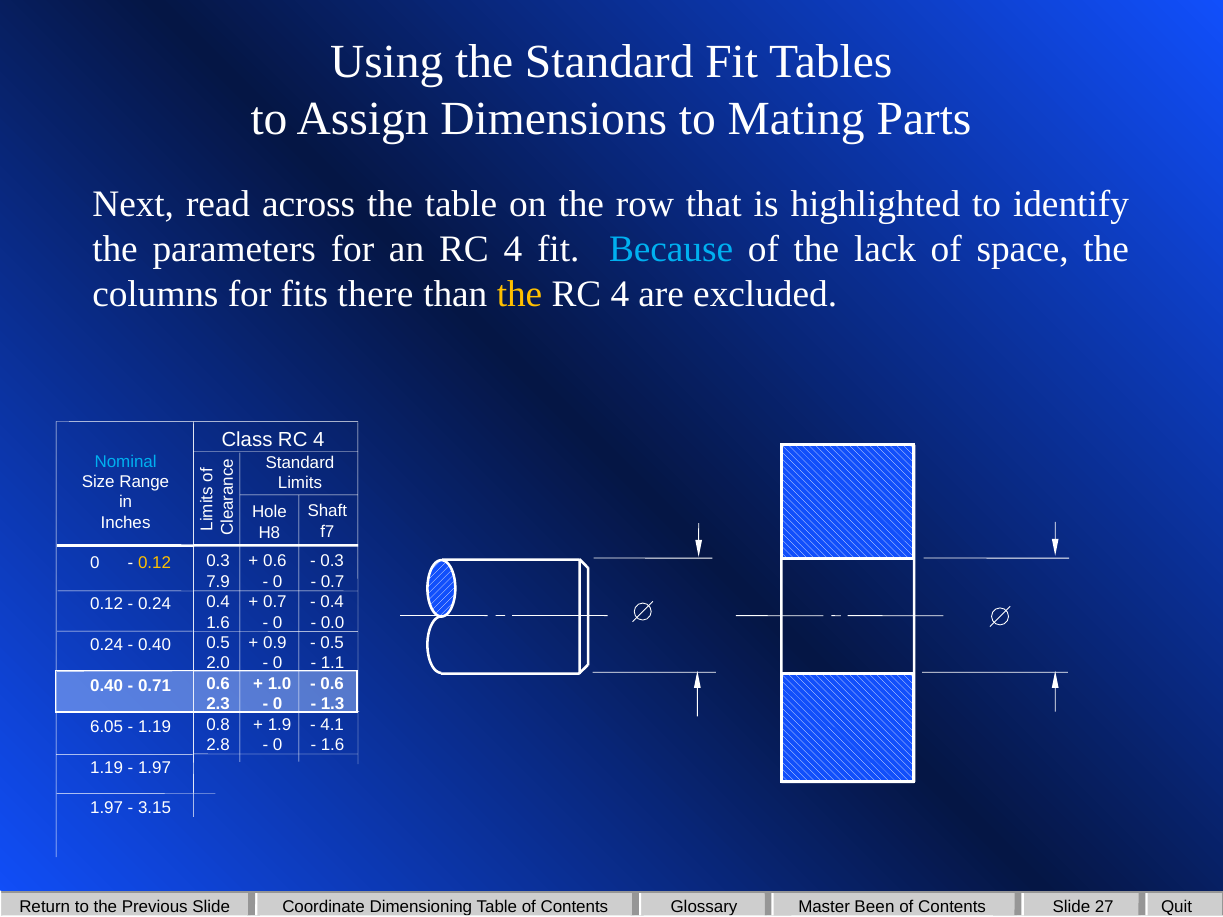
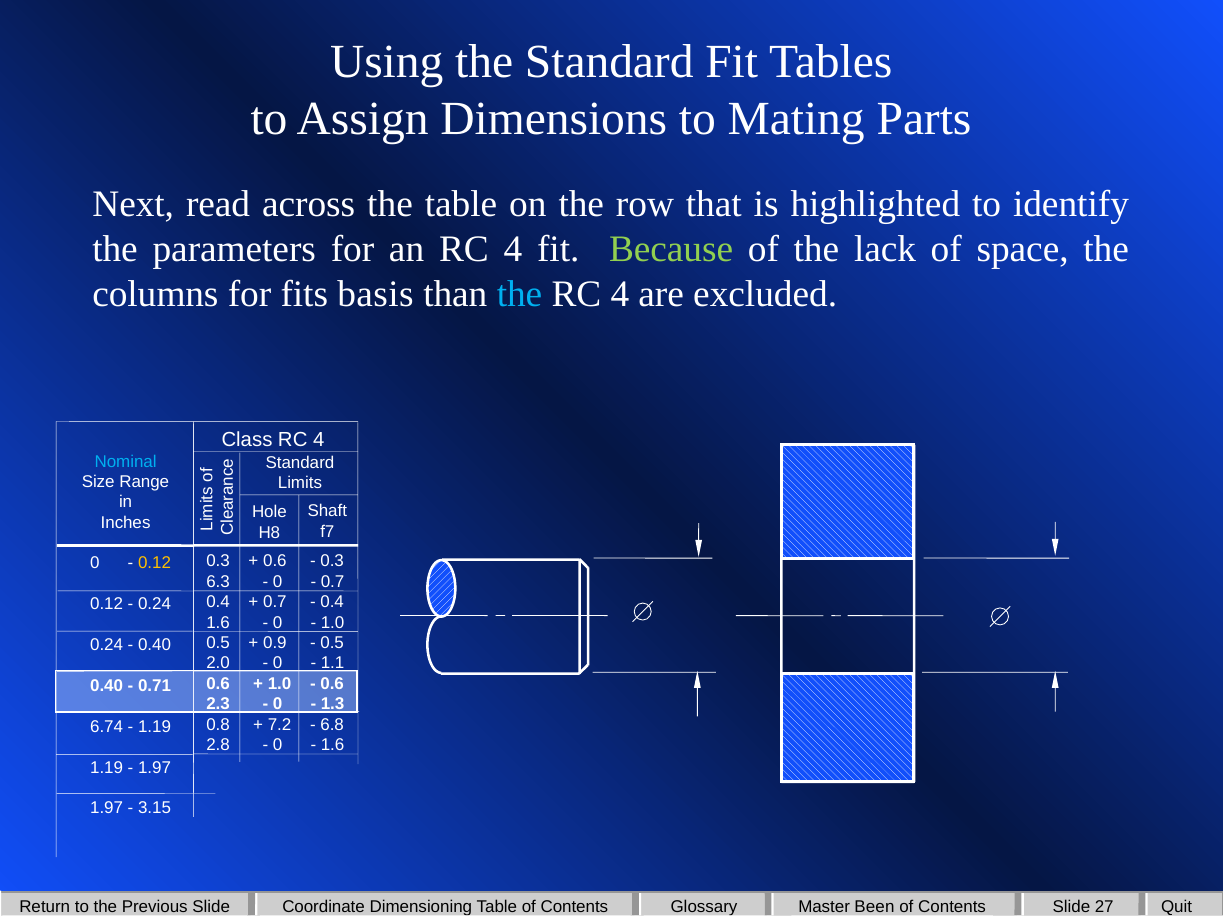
Because colour: light blue -> light green
there: there -> basis
the at (520, 294) colour: yellow -> light blue
7.9: 7.9 -> 6.3
0.0 at (333, 623): 0.0 -> 1.0
1.9: 1.9 -> 7.2
4.1: 4.1 -> 6.8
6.05: 6.05 -> 6.74
